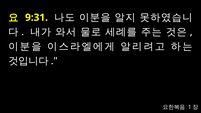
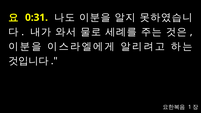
9:31: 9:31 -> 0:31
